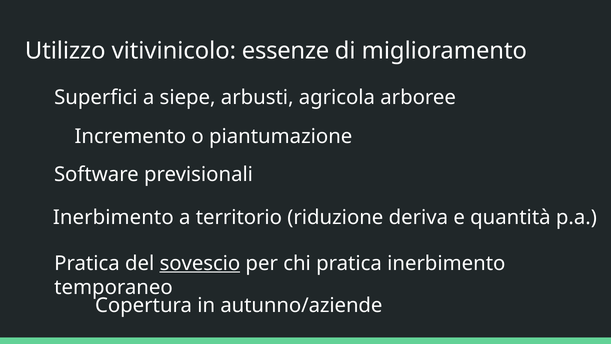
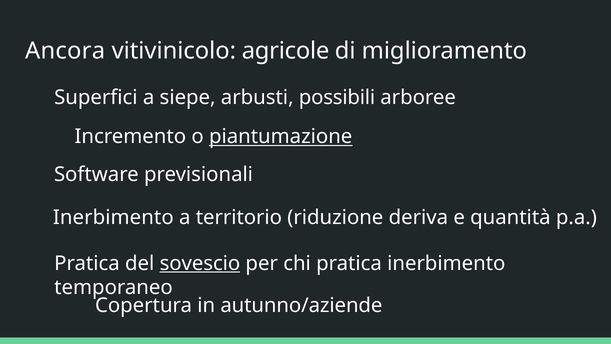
Utilizzo: Utilizzo -> Ancora
essenze: essenze -> agricole
agricola: agricola -> possibili
piantumazione underline: none -> present
